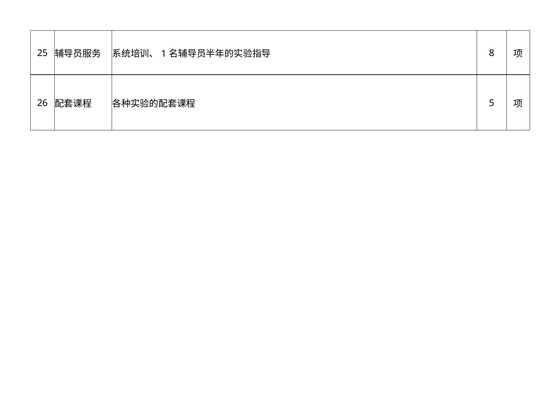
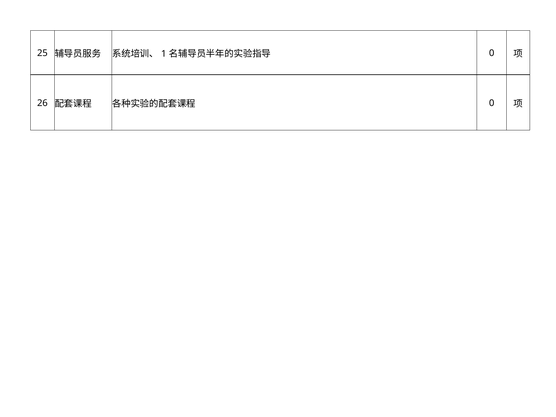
8 at (492, 53): 8 -> 0
5 at (492, 103): 5 -> 0
